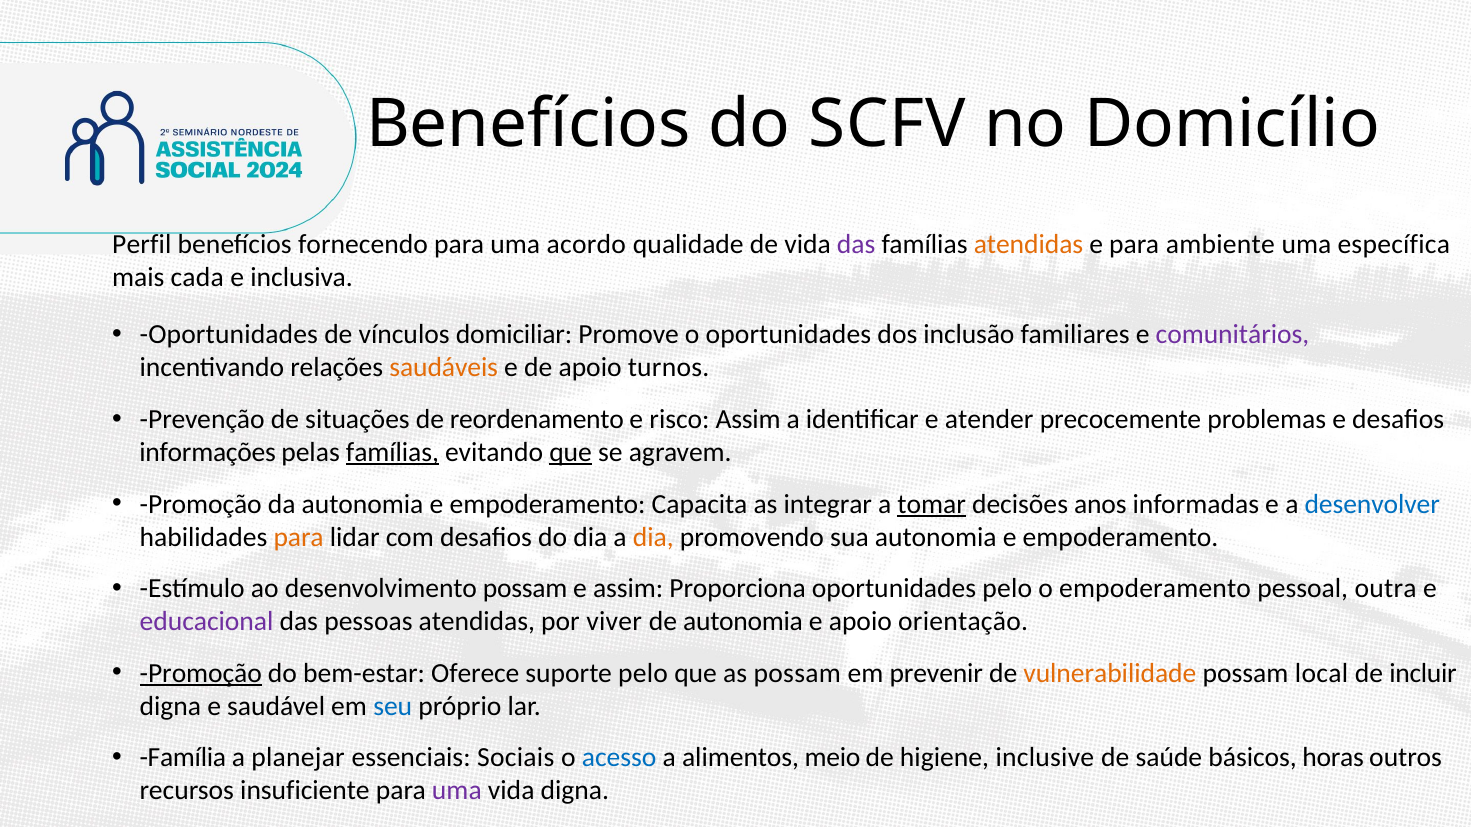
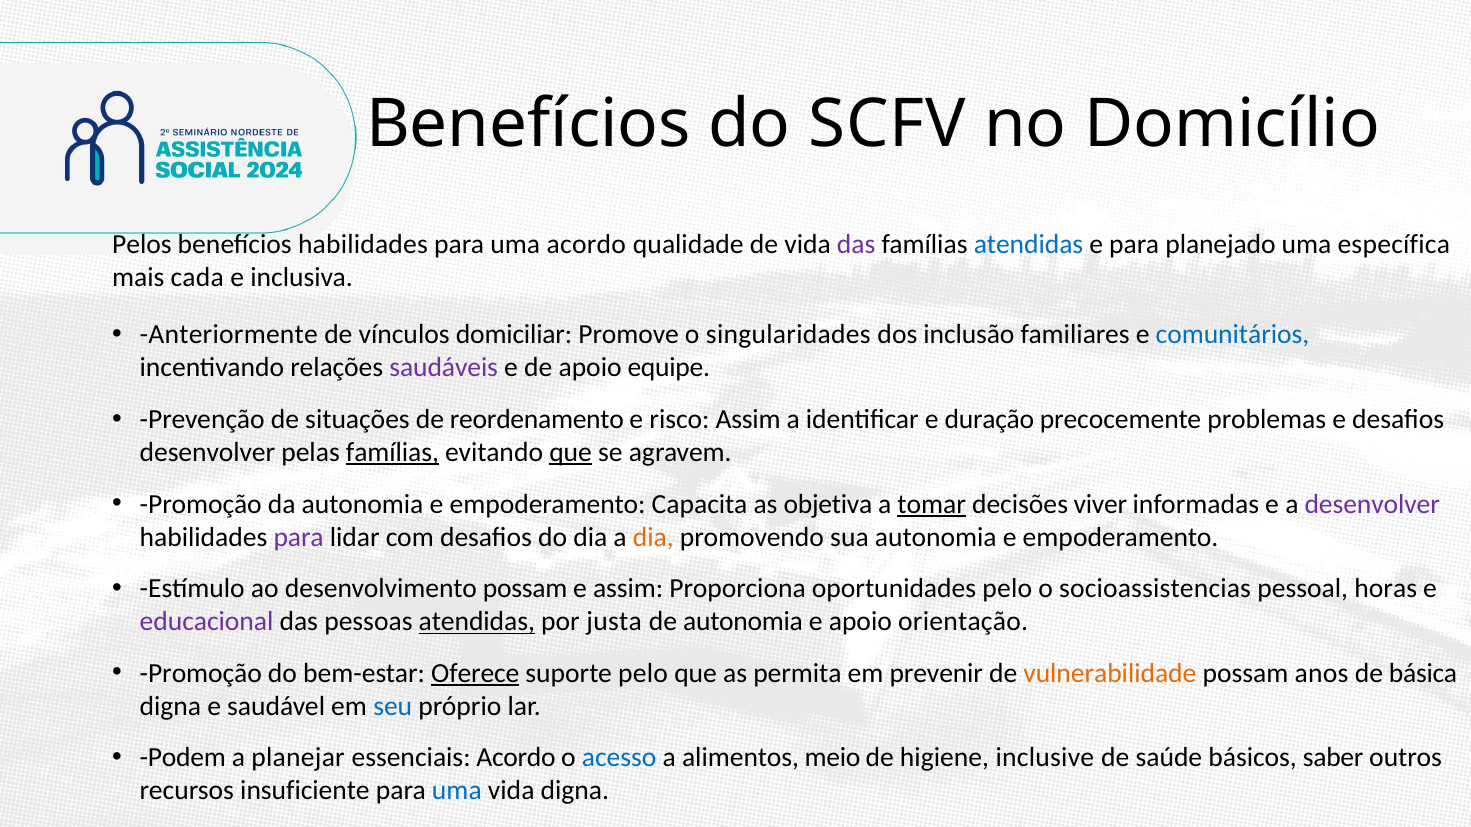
Perfil: Perfil -> Pelos
benefícios fornecendo: fornecendo -> habilidades
atendidas at (1028, 244) colour: orange -> blue
ambiente: ambiente -> planejado
Oportunidades at (229, 335): Oportunidades -> Anteriormente
o oportunidades: oportunidades -> singularidades
comunitários colour: purple -> blue
saudáveis colour: orange -> purple
turnos: turnos -> equipe
atender: atender -> duração
informações at (208, 453): informações -> desenvolver
integrar: integrar -> objetiva
anos: anos -> viver
desenvolver at (1372, 504) colour: blue -> purple
para at (299, 537) colour: orange -> purple
o empoderamento: empoderamento -> socioassistencias
outra: outra -> horas
atendidas at (477, 622) underline: none -> present
viver: viver -> justa
Promoção at (201, 673) underline: present -> none
Oferece underline: none -> present
as possam: possam -> permita
local: local -> anos
incluir: incluir -> básica
Família: Família -> Podem
essenciais Sociais: Sociais -> Acordo
horas: horas -> saber
uma at (457, 791) colour: purple -> blue
